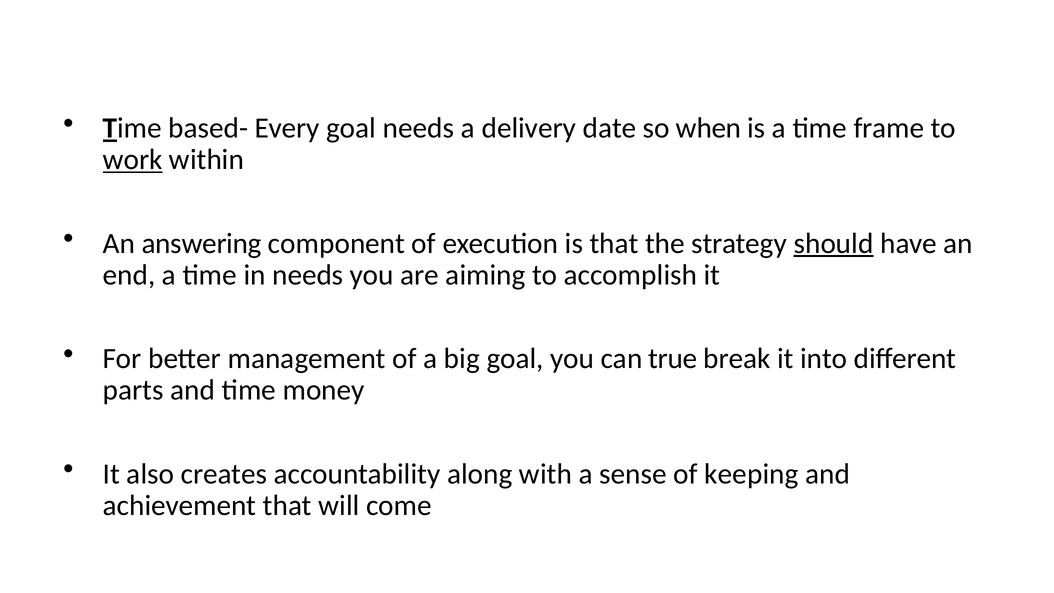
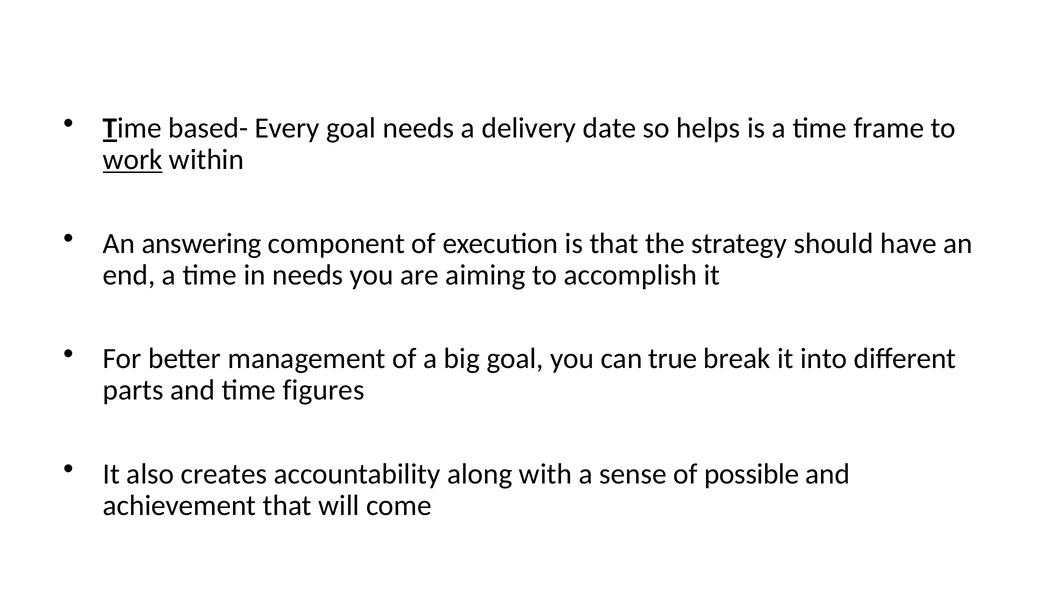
when: when -> helps
should underline: present -> none
money: money -> figures
keeping: keeping -> possible
